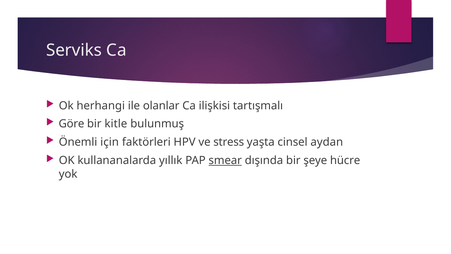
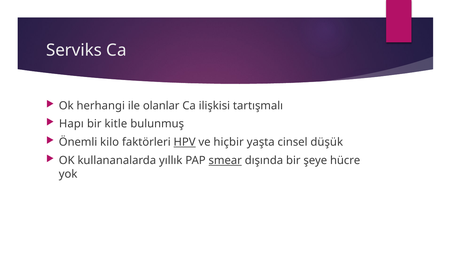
Göre: Göre -> Hapı
için: için -> kilo
HPV underline: none -> present
stress: stress -> hiçbir
aydan: aydan -> düşük
